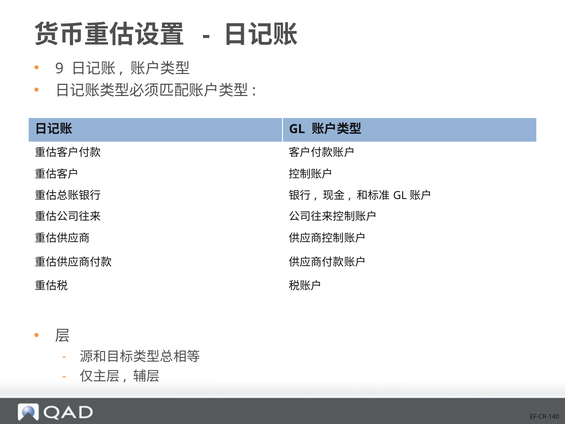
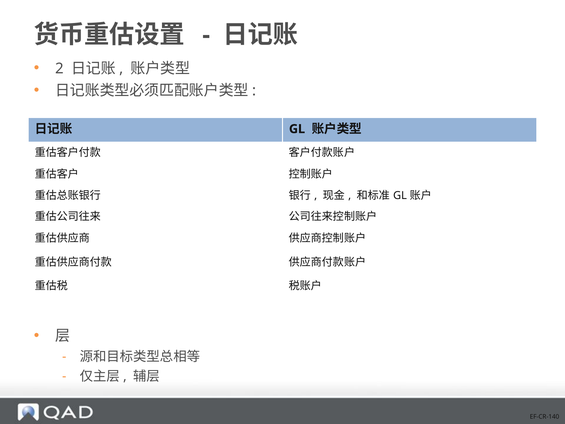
9: 9 -> 2
